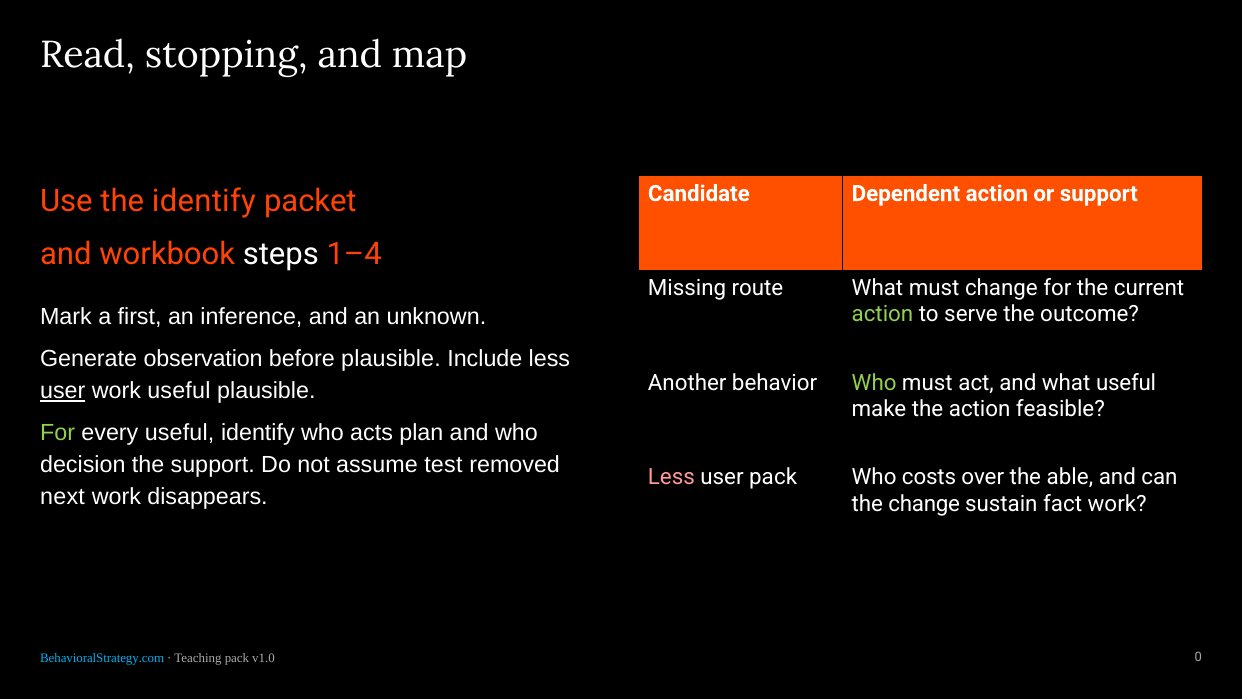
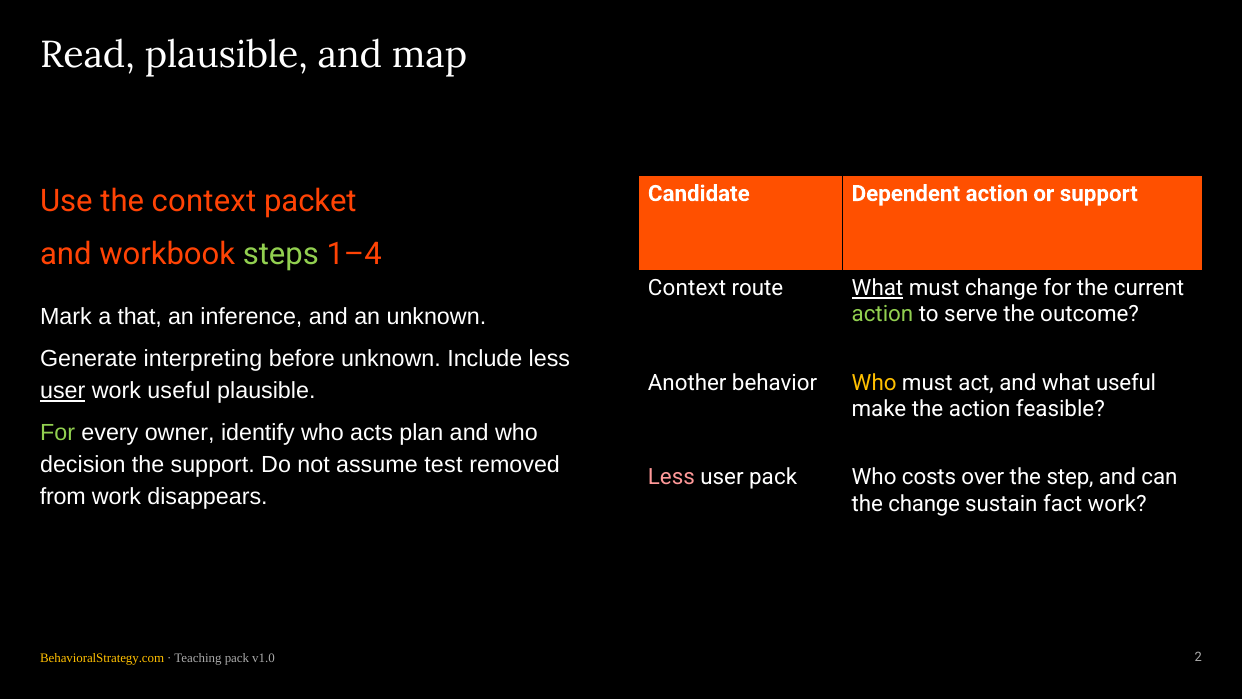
Read stopping: stopping -> plausible
the identify: identify -> context
steps colour: white -> light green
Missing at (687, 288): Missing -> Context
What at (877, 288) underline: none -> present
first: first -> that
observation: observation -> interpreting
before plausible: plausible -> unknown
Who at (874, 383) colour: light green -> yellow
every useful: useful -> owner
able: able -> step
next: next -> from
BehavioralStrategy.com colour: light blue -> yellow
0: 0 -> 2
